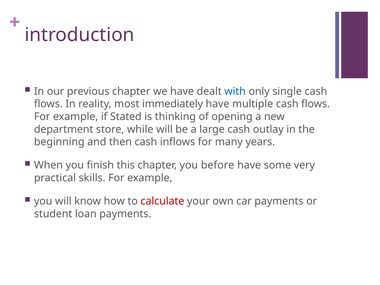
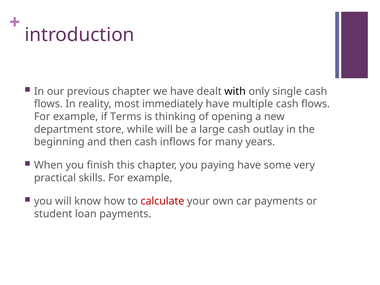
with colour: blue -> black
Stated: Stated -> Terms
before: before -> paying
